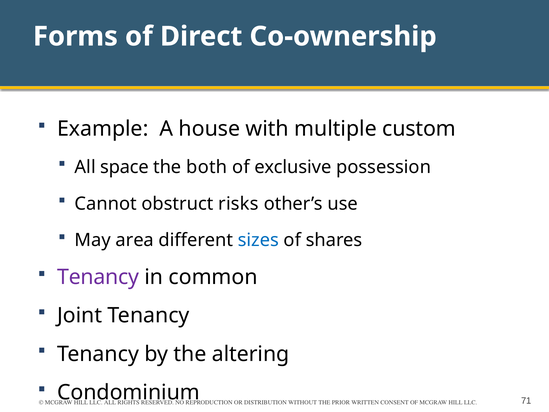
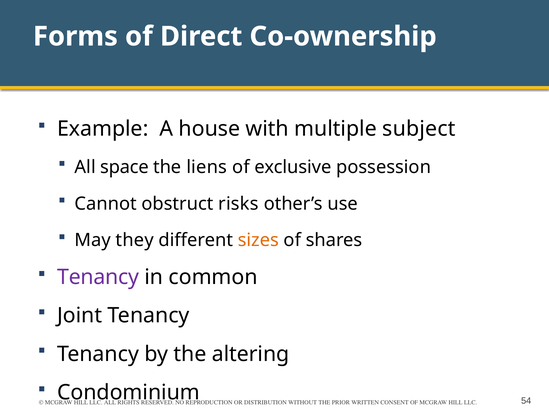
custom: custom -> subject
both: both -> liens
area: area -> they
sizes colour: blue -> orange
71: 71 -> 54
